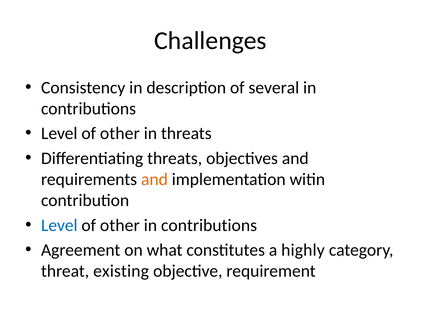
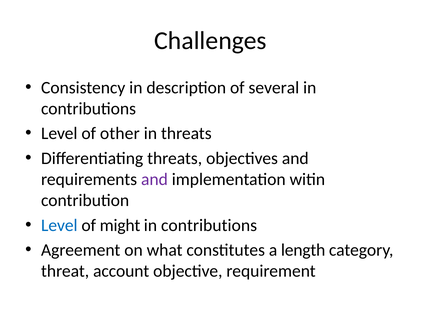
and at (154, 179) colour: orange -> purple
other at (120, 225): other -> might
highly: highly -> length
existing: existing -> account
